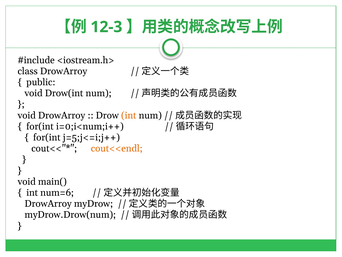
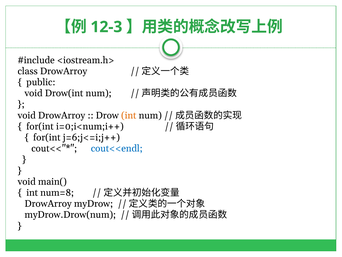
j=5;j<=i;j++: j=5;j<=i;j++ -> j=6;j<=i;j++
cout<<endl colour: orange -> blue
num=6: num=6 -> num=8
